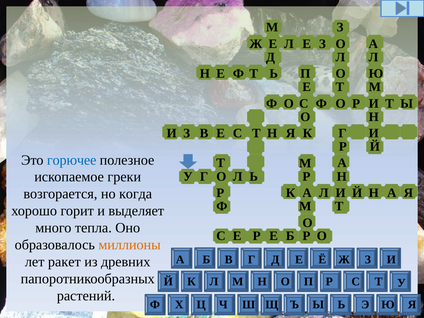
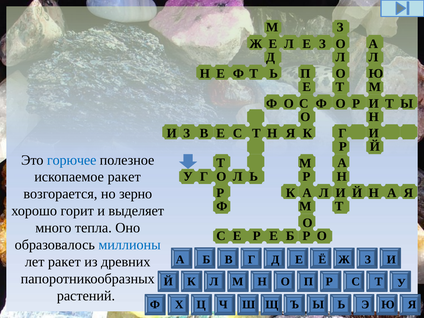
ископаемое греки: греки -> ракет
когда: когда -> зерно
миллионы colour: orange -> blue
